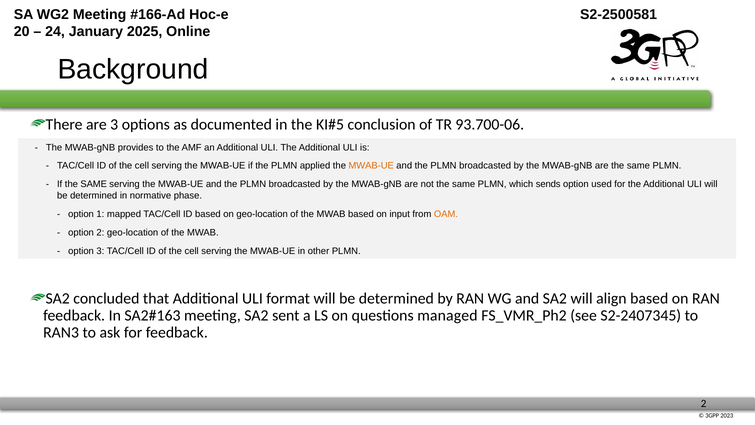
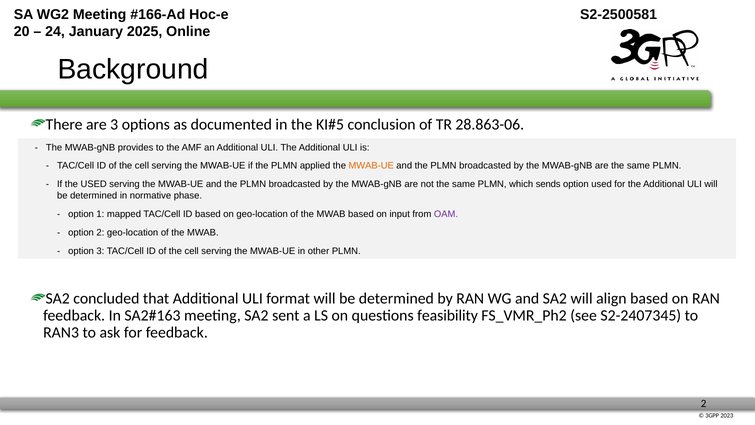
93.700-06: 93.700-06 -> 28.863-06
If the SAME: SAME -> USED
OAM colour: orange -> purple
managed: managed -> feasibility
